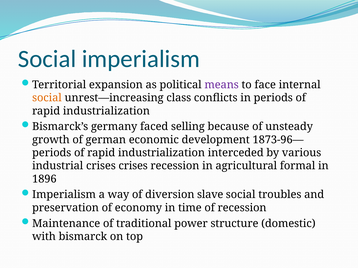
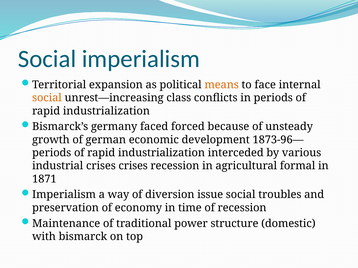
means colour: purple -> orange
selling: selling -> forced
1896: 1896 -> 1871
slave: slave -> issue
